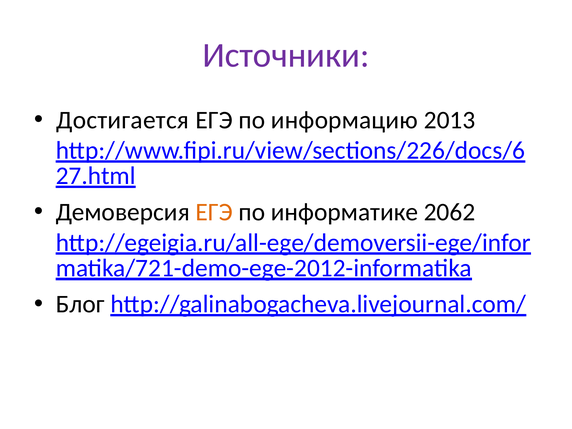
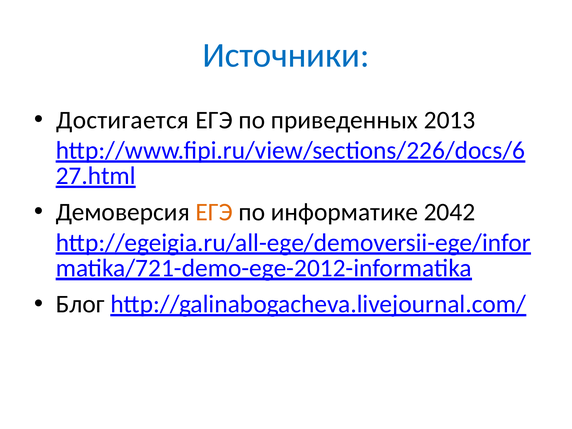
Источники colour: purple -> blue
информацию: информацию -> приведенных
2062: 2062 -> 2042
